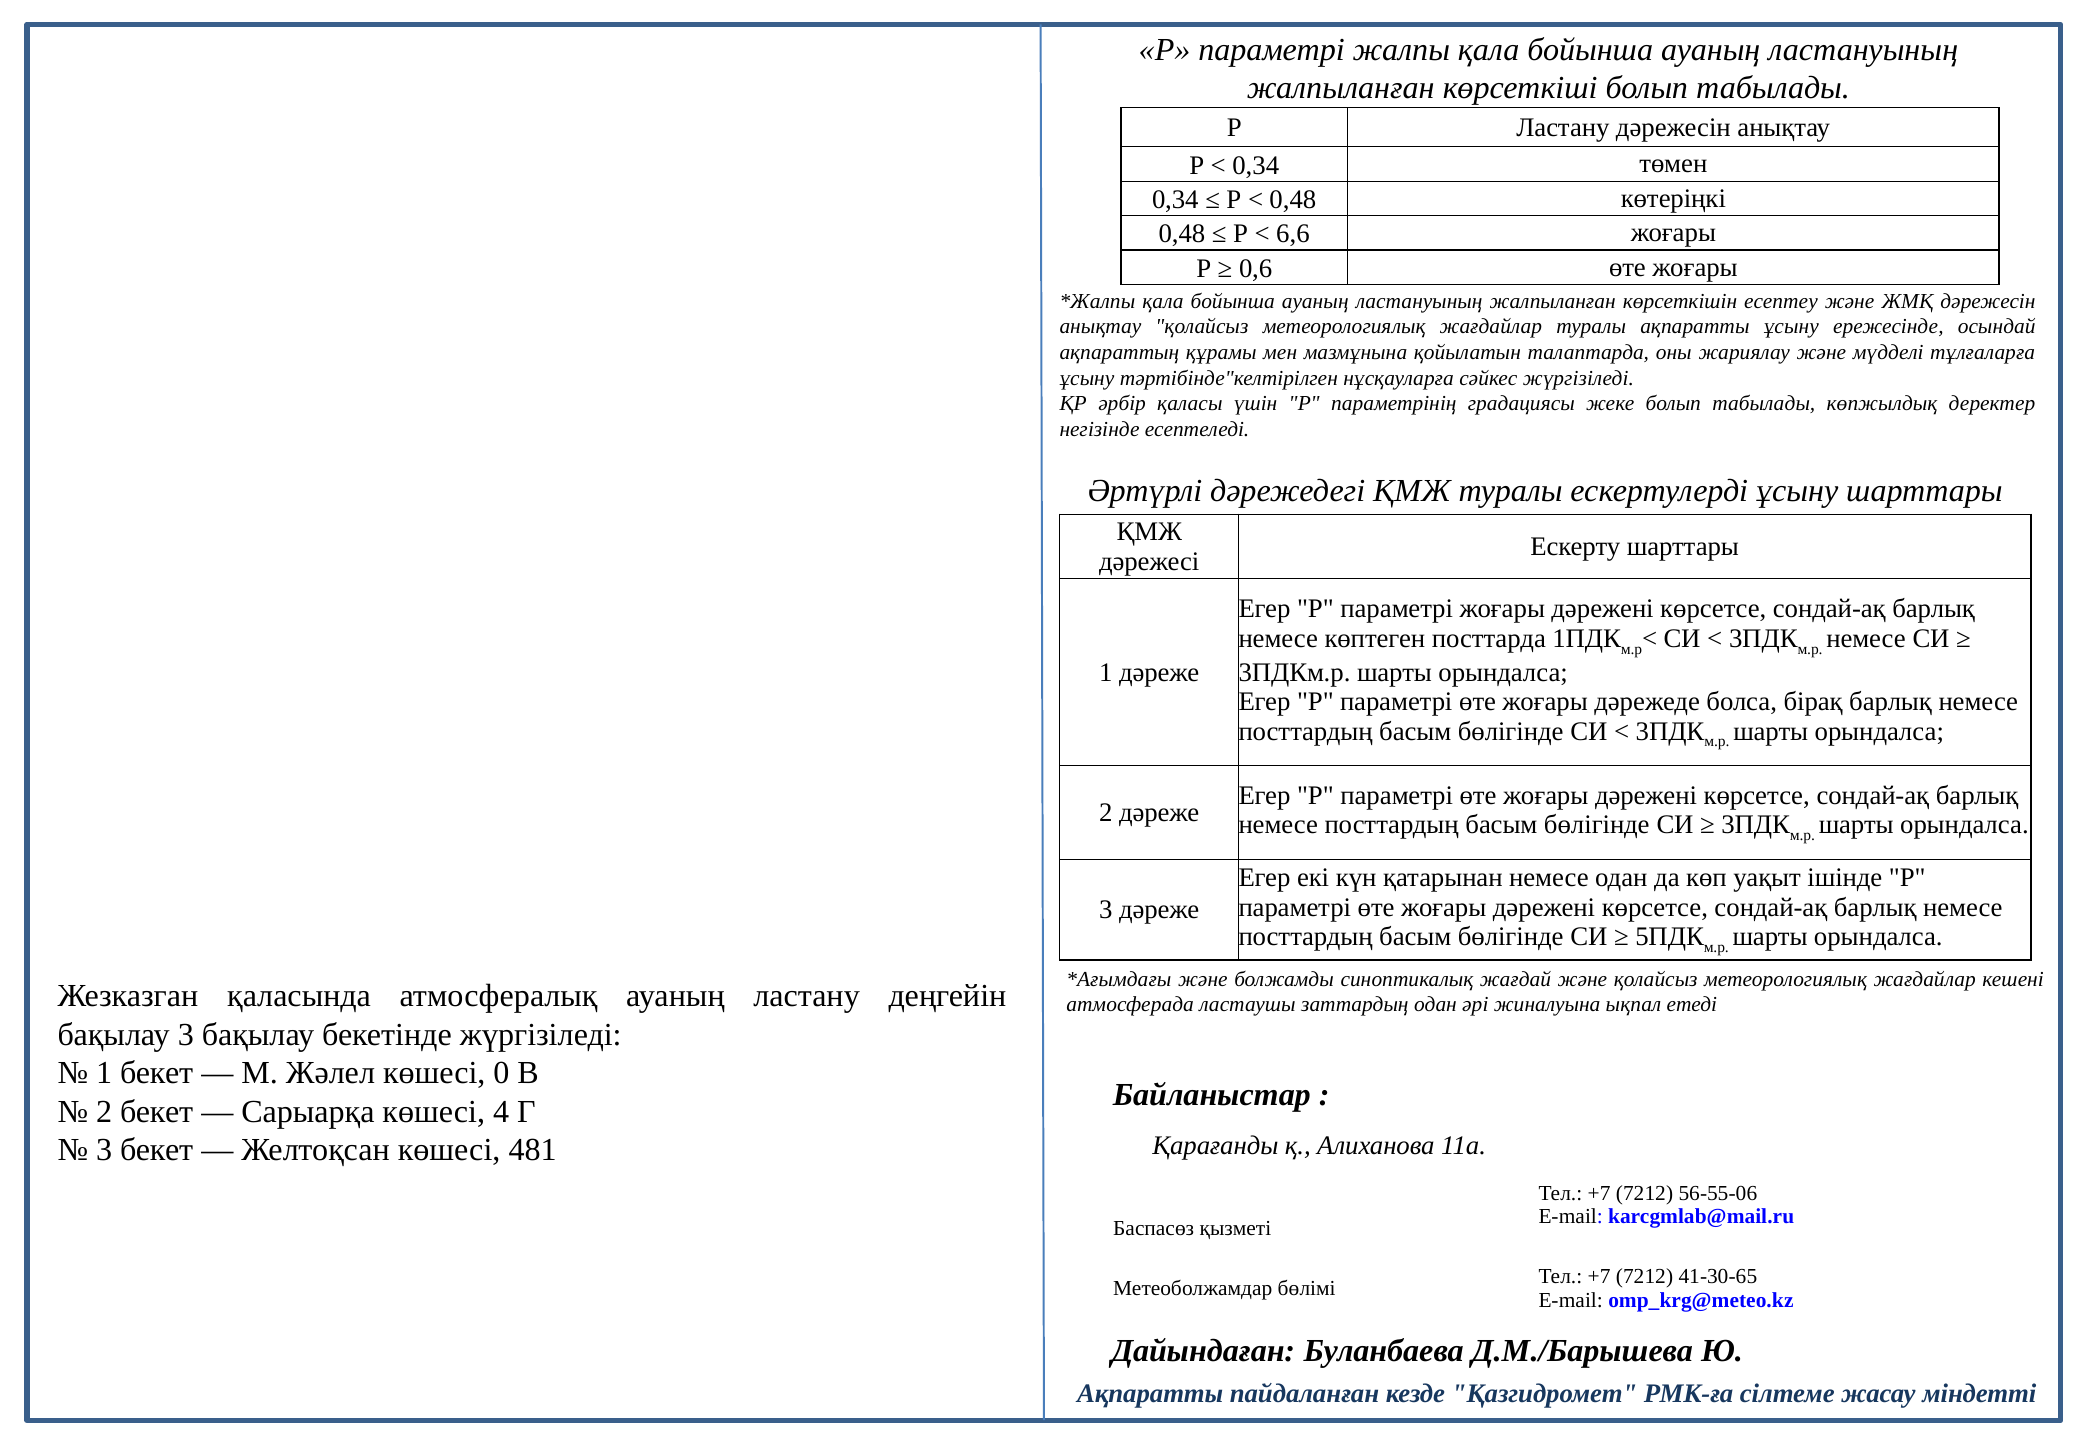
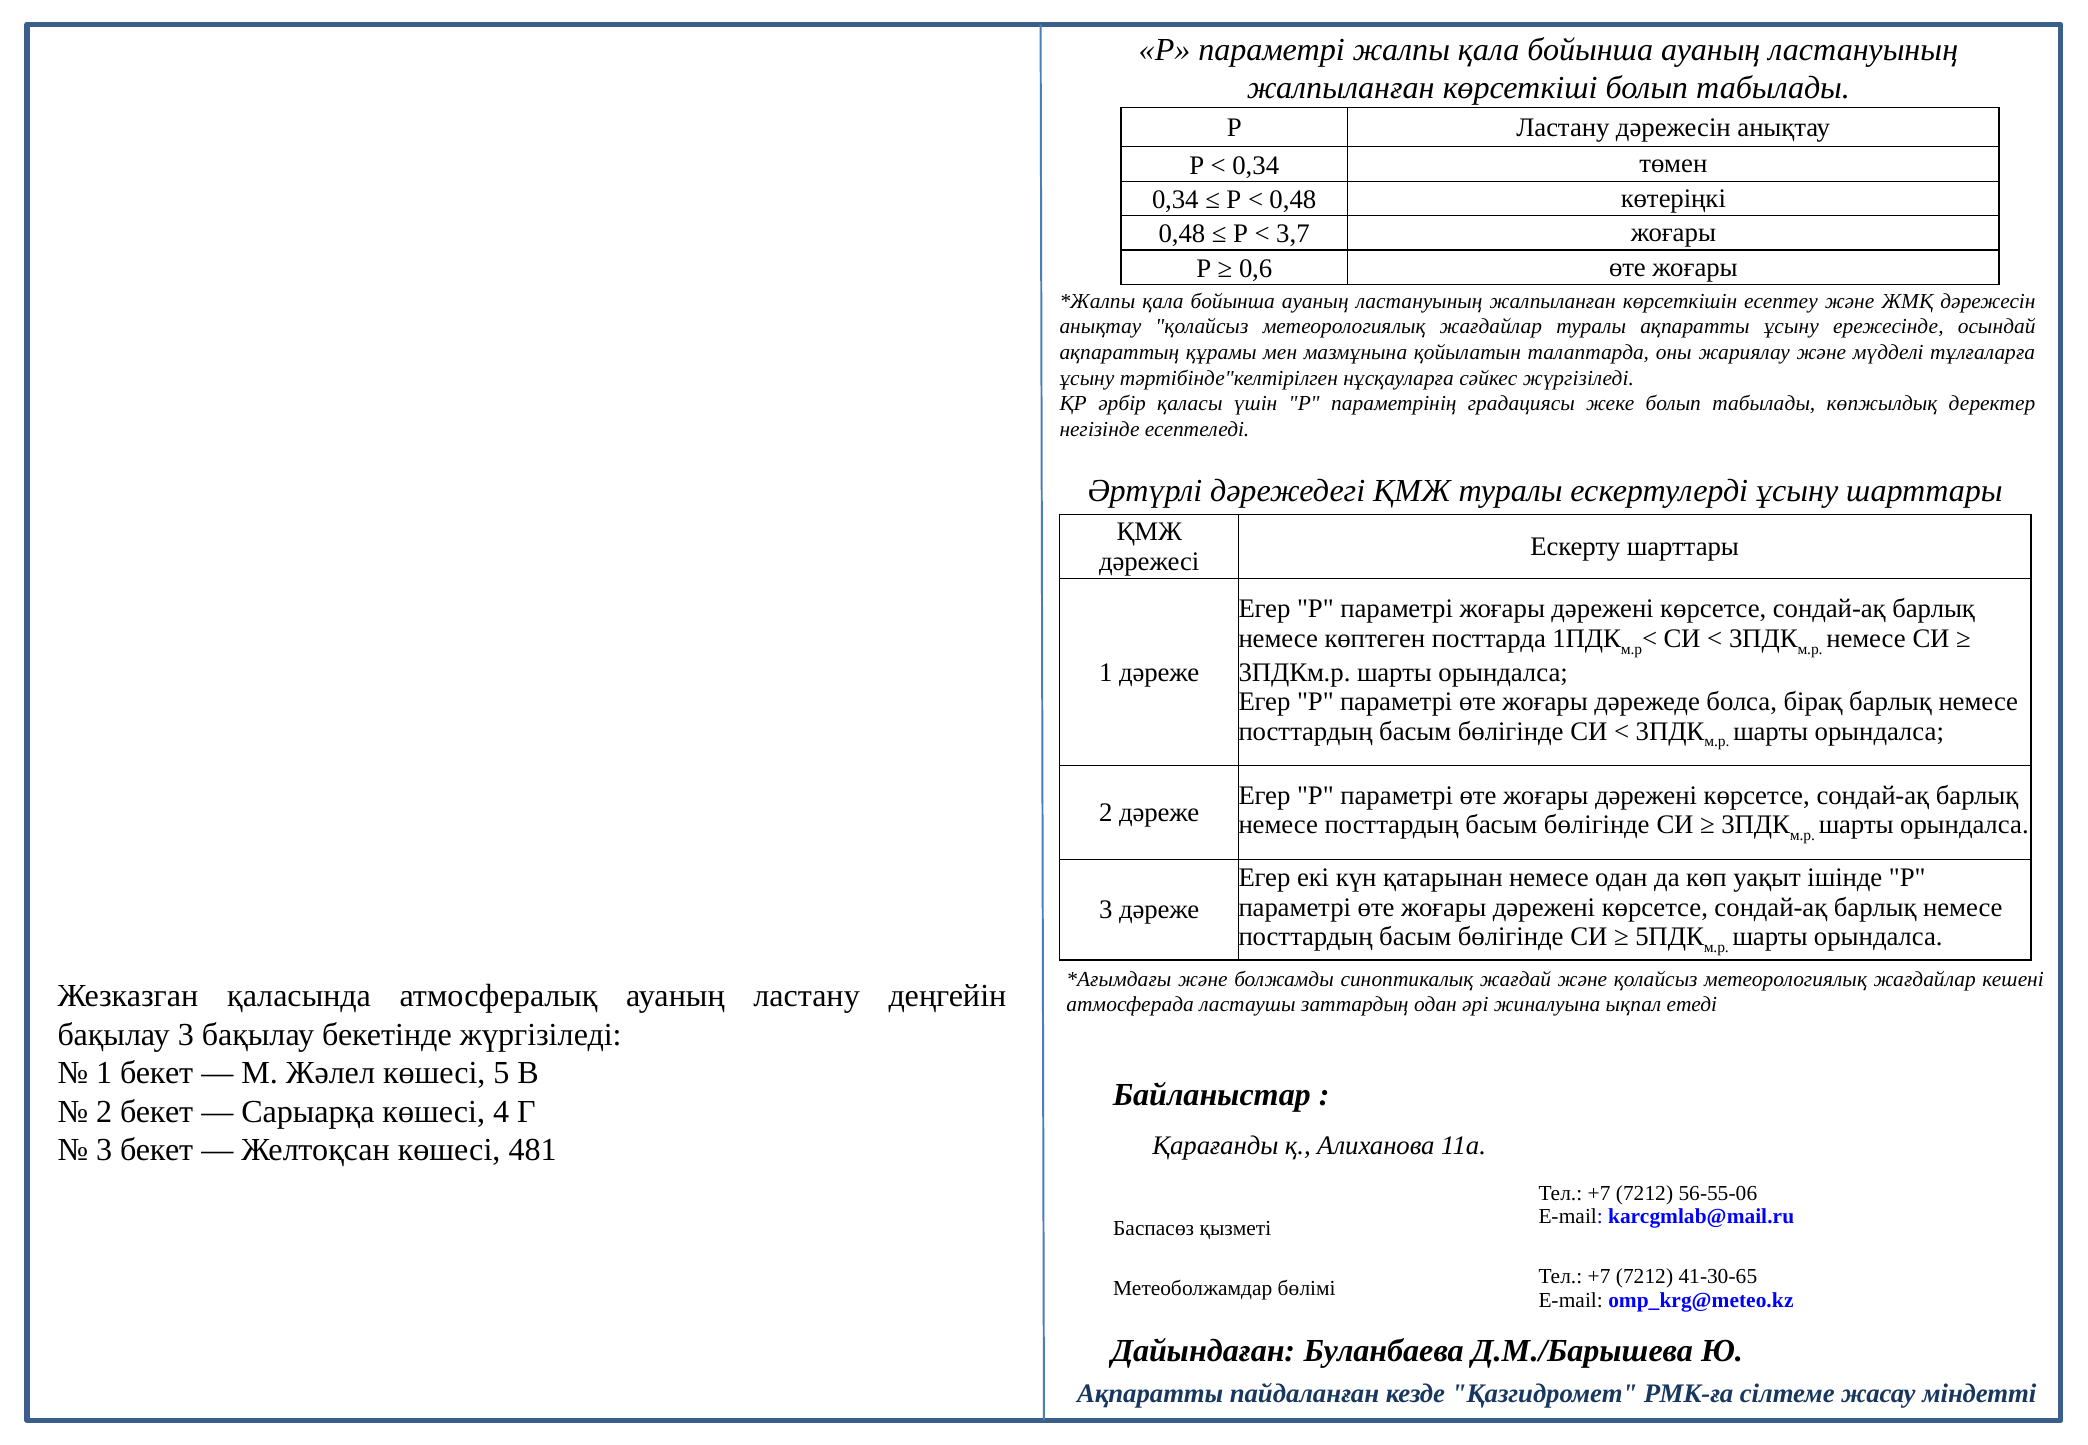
6,6: 6,6 -> 3,7
0: 0 -> 5
